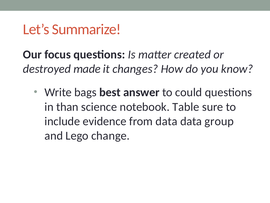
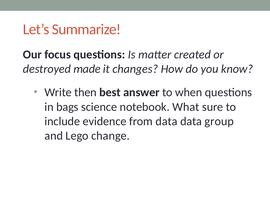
bags: bags -> then
could: could -> when
than: than -> bags
Table: Table -> What
